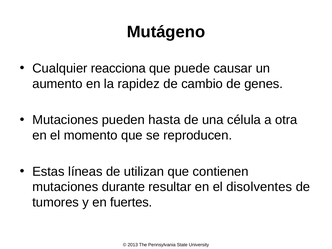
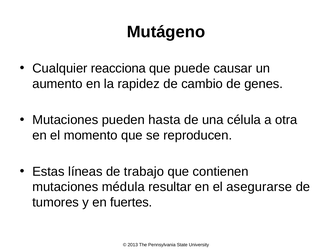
utilizan: utilizan -> trabajo
durante: durante -> médula
disolventes: disolventes -> asegurarse
